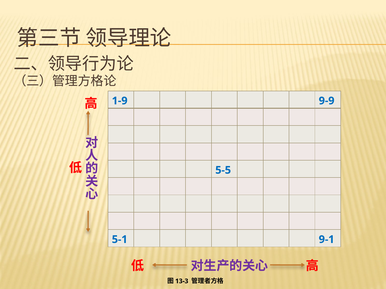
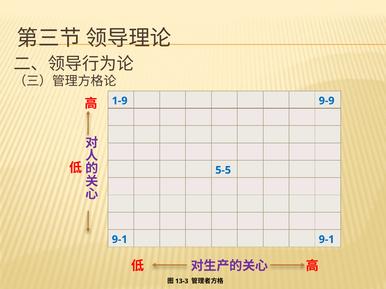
5-1 at (120, 240): 5-1 -> 9-1
